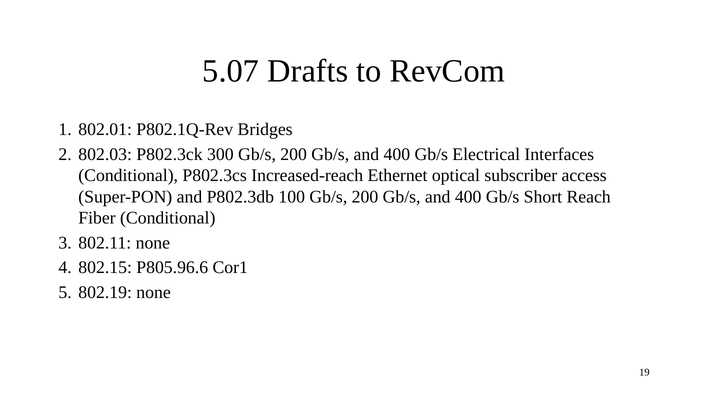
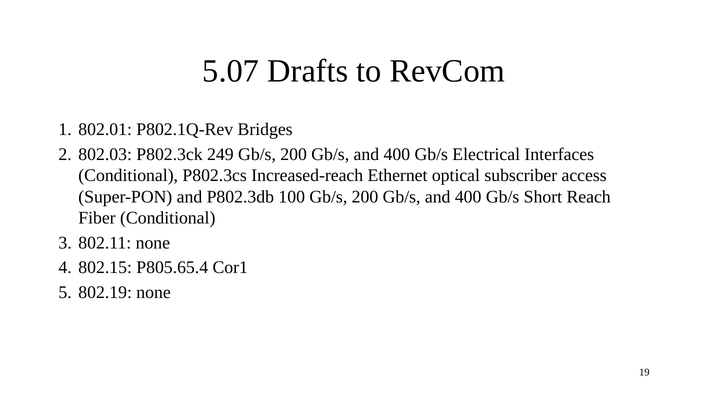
300: 300 -> 249
P805.96.6: P805.96.6 -> P805.65.4
